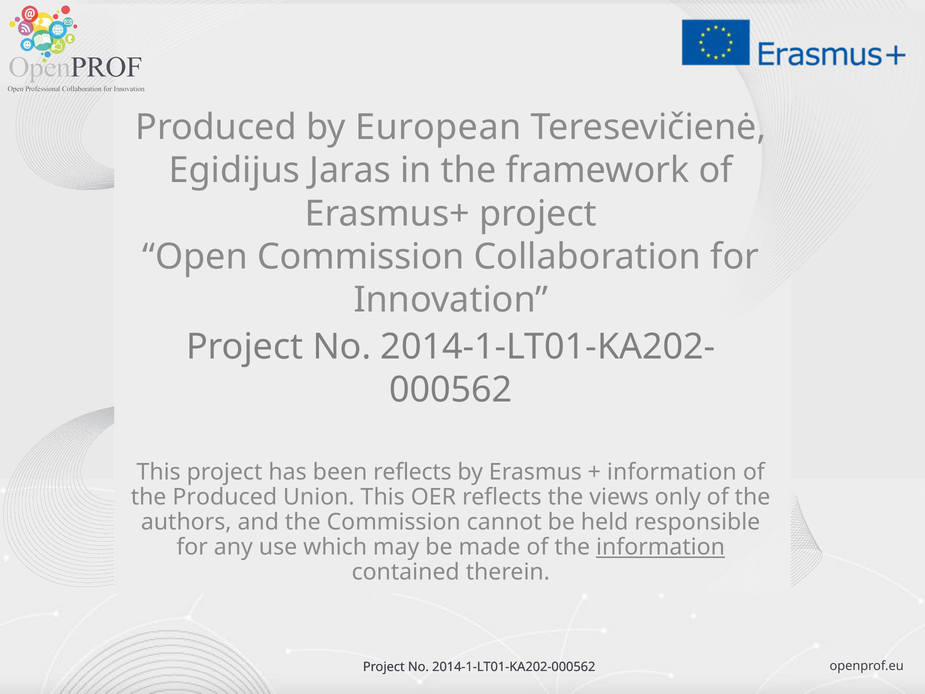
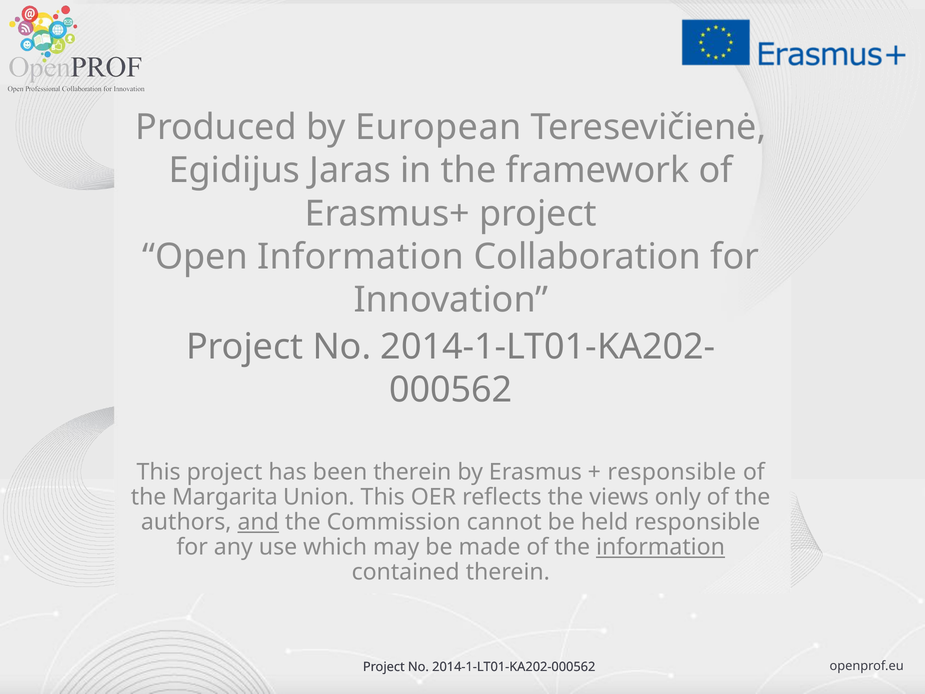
Open Commission: Commission -> Information
been reflects: reflects -> therein
information at (672, 472): information -> responsible
the Produced: Produced -> Margarita
and underline: none -> present
